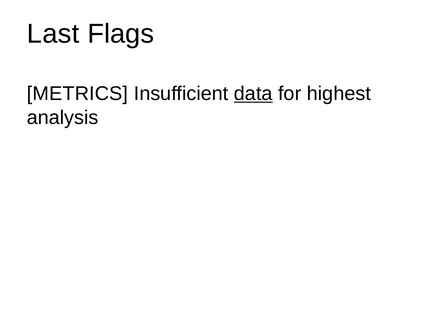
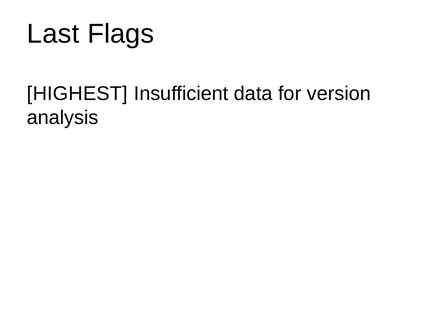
METRICS: METRICS -> HIGHEST
data underline: present -> none
highest: highest -> version
